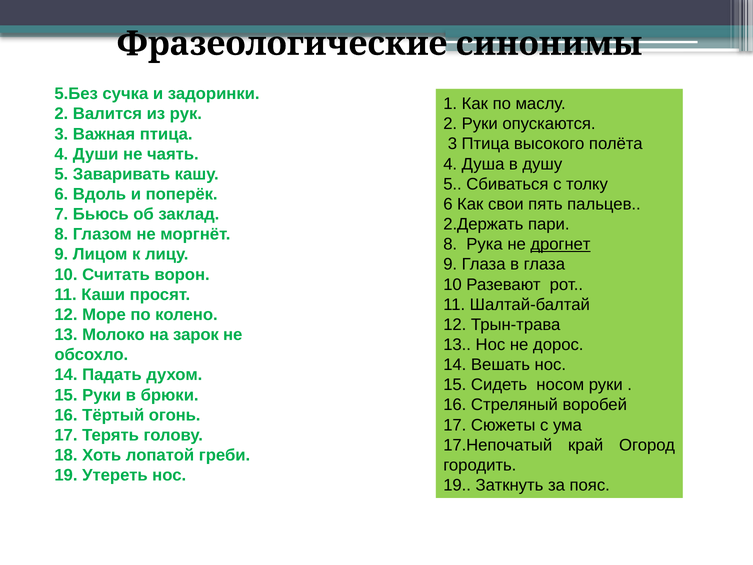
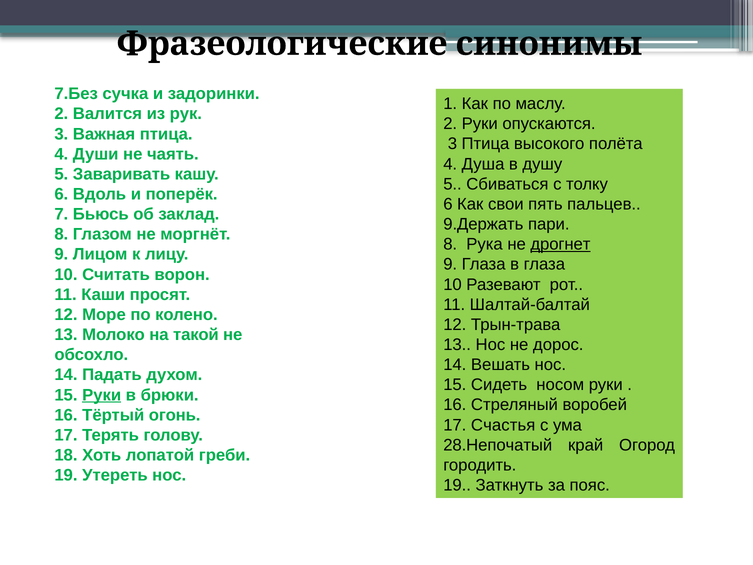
5.Без: 5.Без -> 7.Без
2.Держать: 2.Держать -> 9.Держать
зарок: зарок -> такой
Руки at (102, 395) underline: none -> present
Сюжеты: Сюжеты -> Счастья
17.Непочатый: 17.Непочатый -> 28.Непочатый
